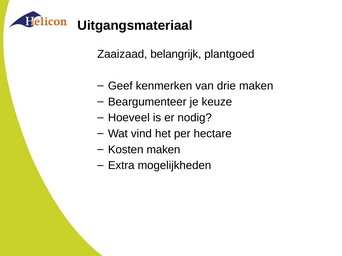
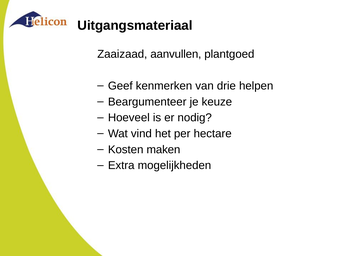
belangrijk: belangrijk -> aanvullen
drie maken: maken -> helpen
